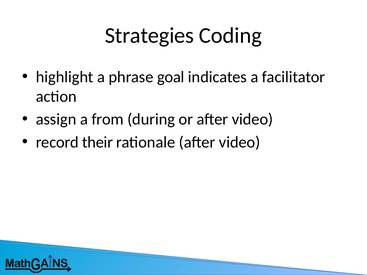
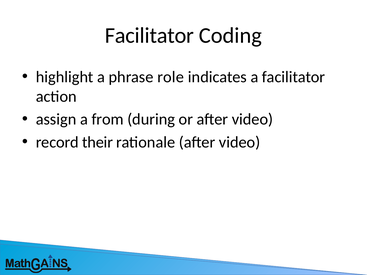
Strategies at (149, 36): Strategies -> Facilitator
goal: goal -> role
